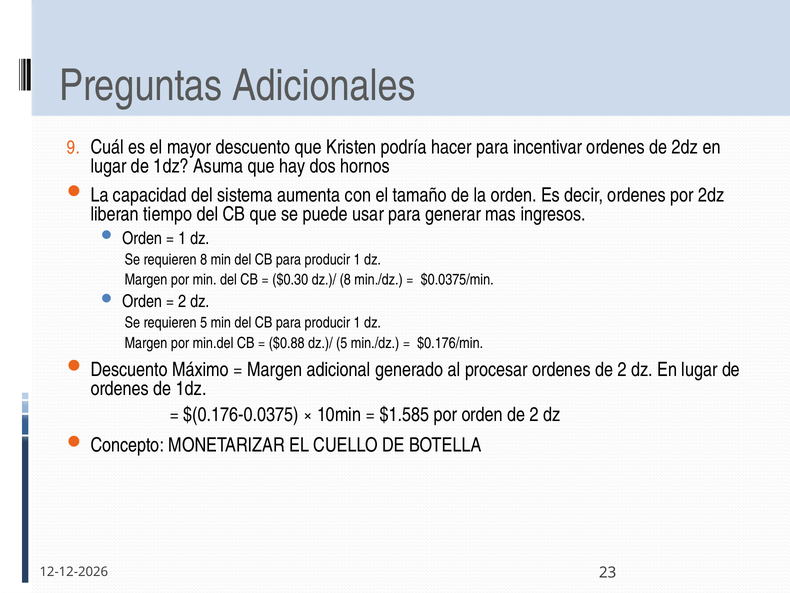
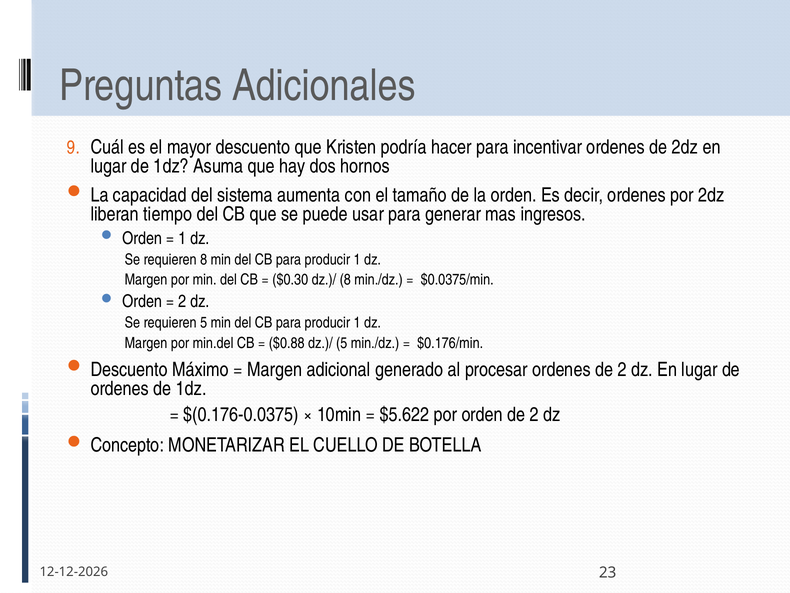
$1.585: $1.585 -> $5.622
